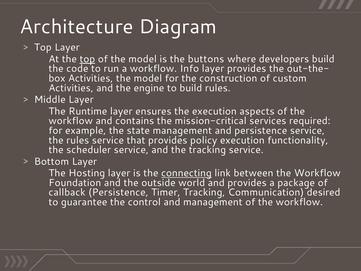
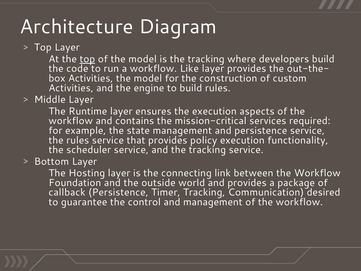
is the buttons: buttons -> tracking
Info: Info -> Like
connecting underline: present -> none
